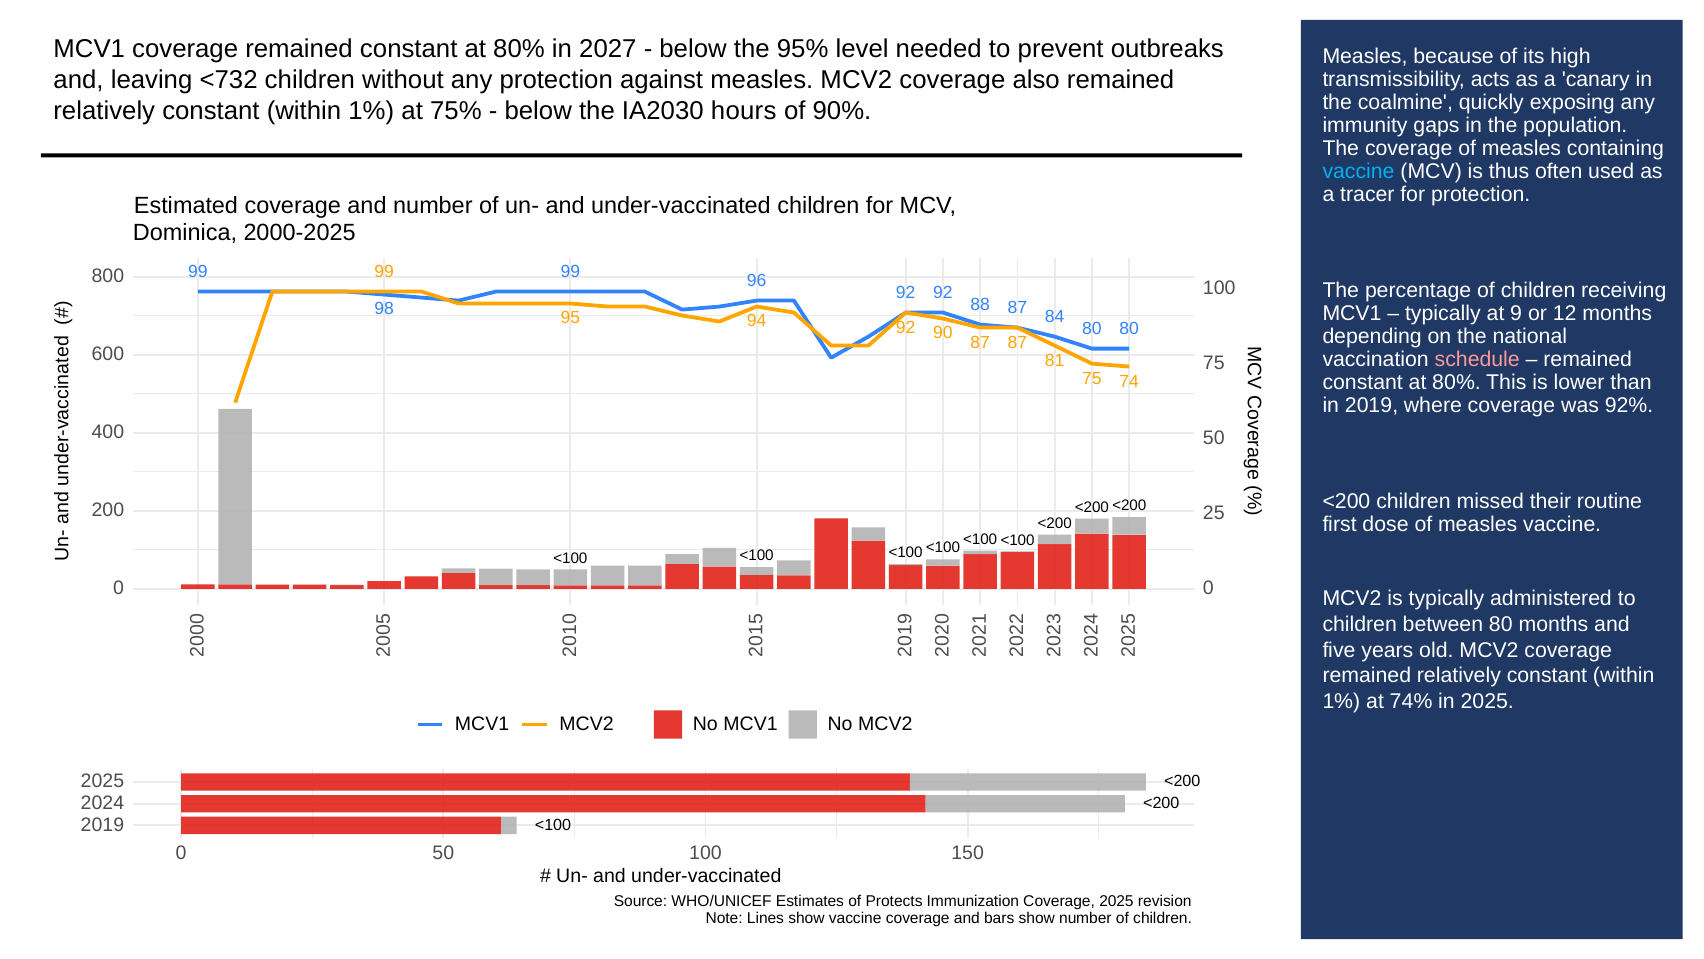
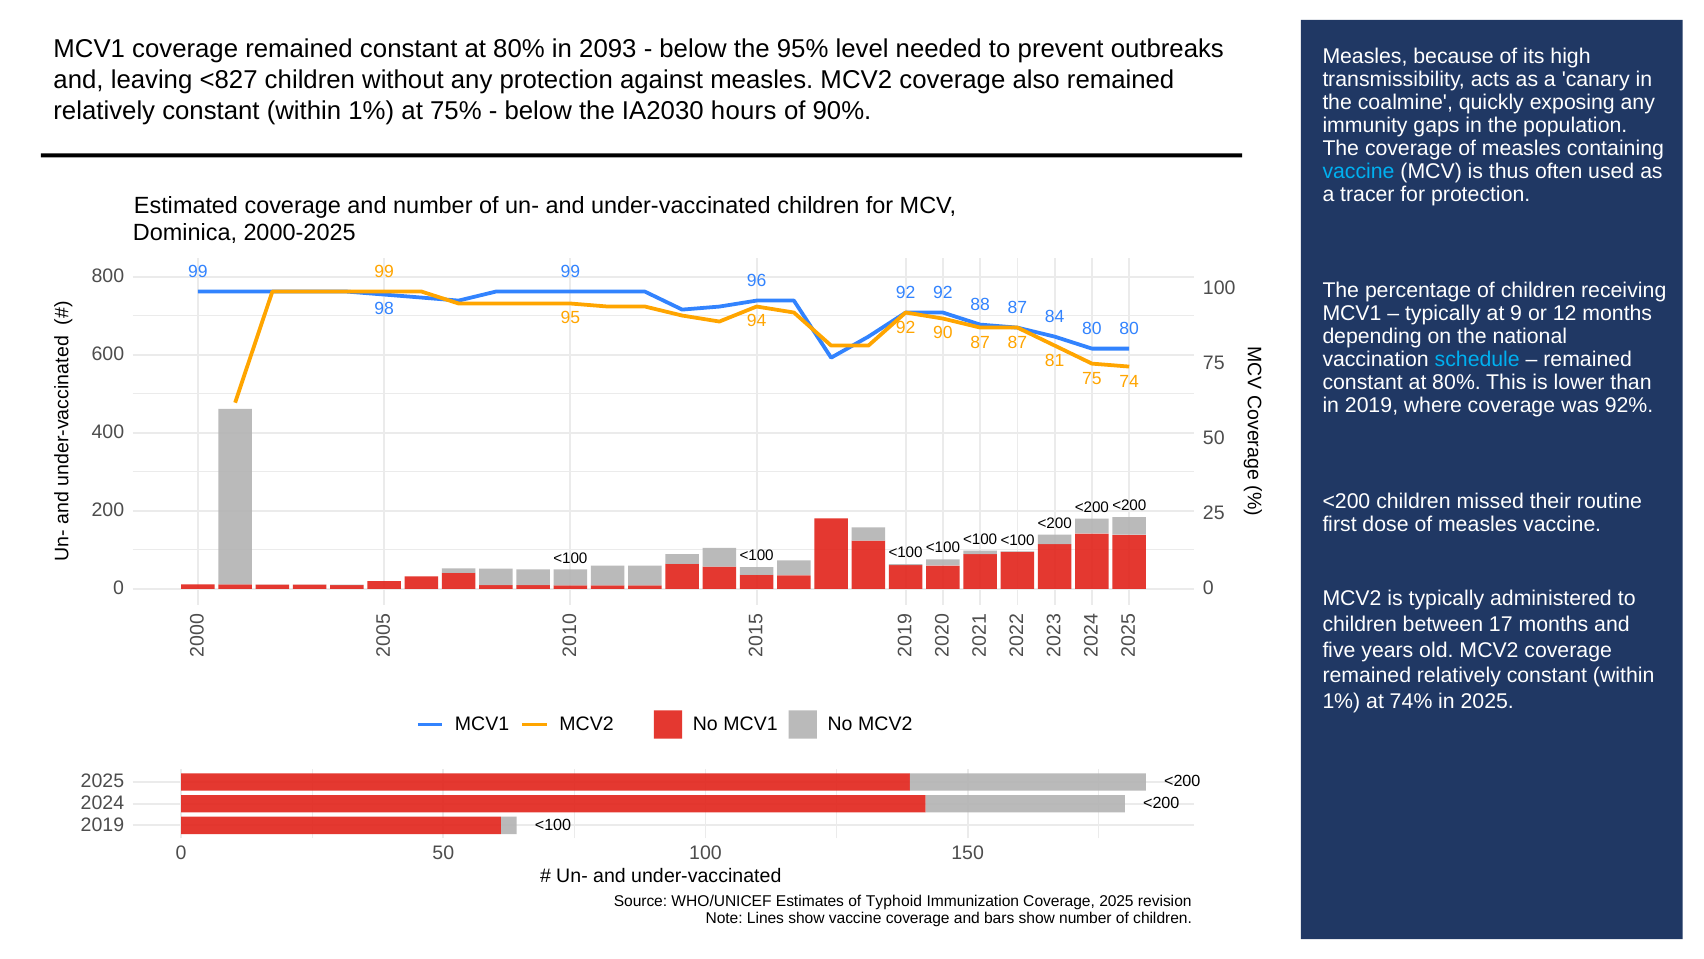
2027: 2027 -> 2093
<732: <732 -> <827
schedule colour: pink -> light blue
between 80: 80 -> 17
Protects: Protects -> Typhoid
